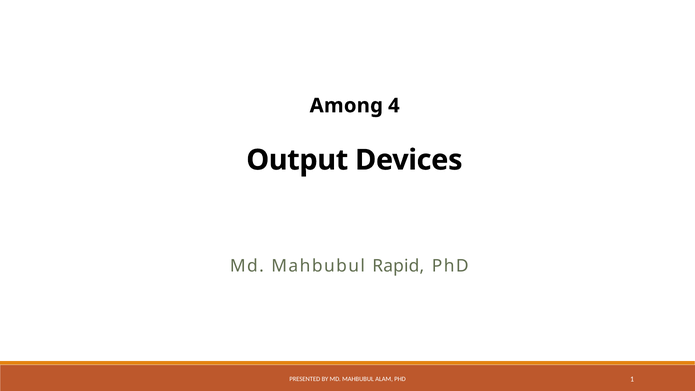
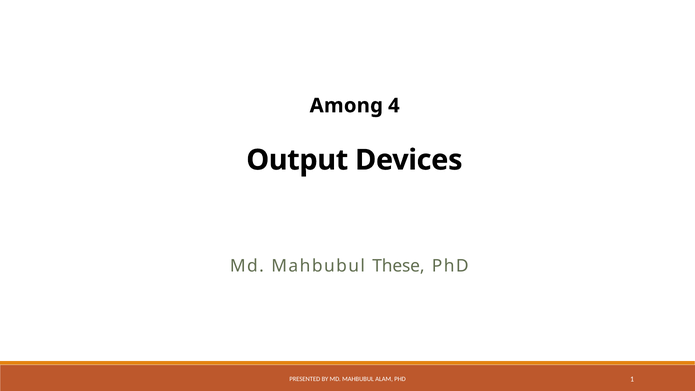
Rapid: Rapid -> These
